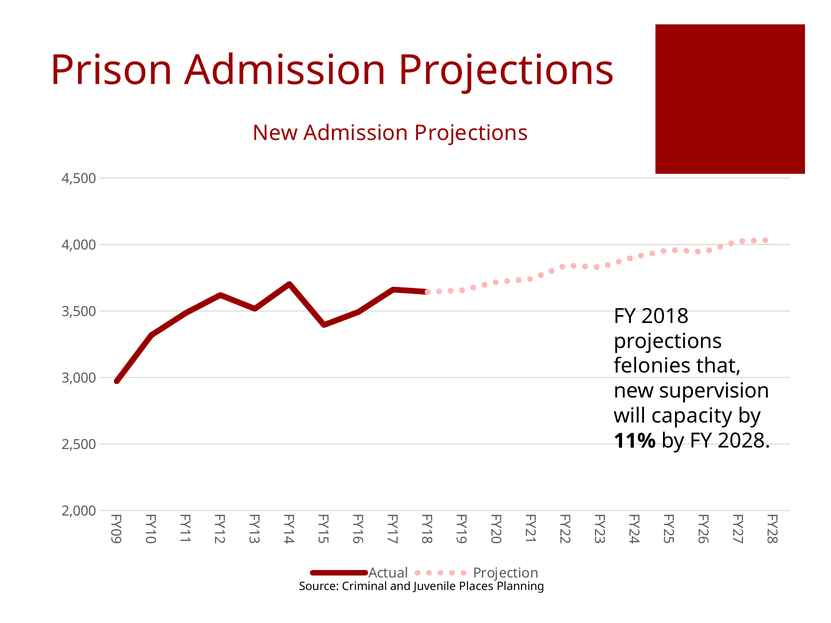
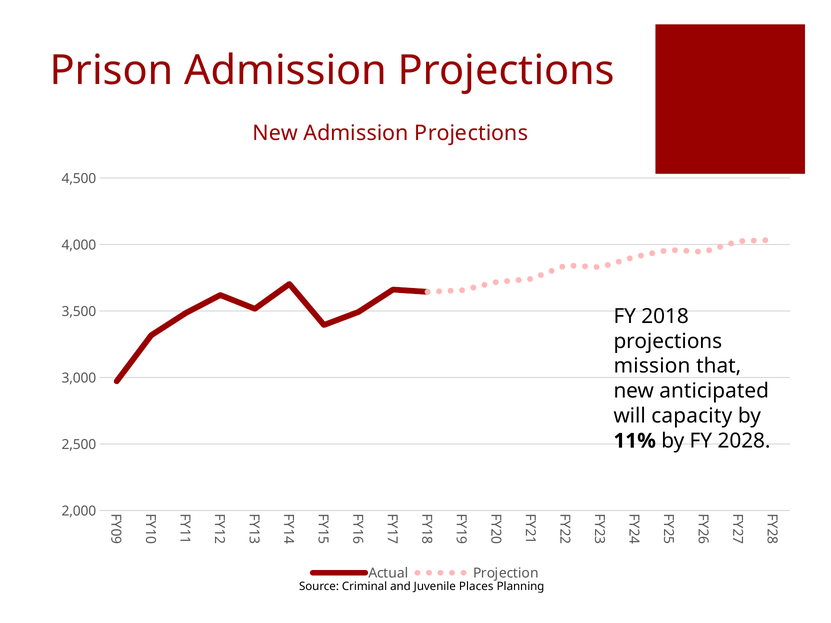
felonies: felonies -> mission
supervision: supervision -> anticipated
